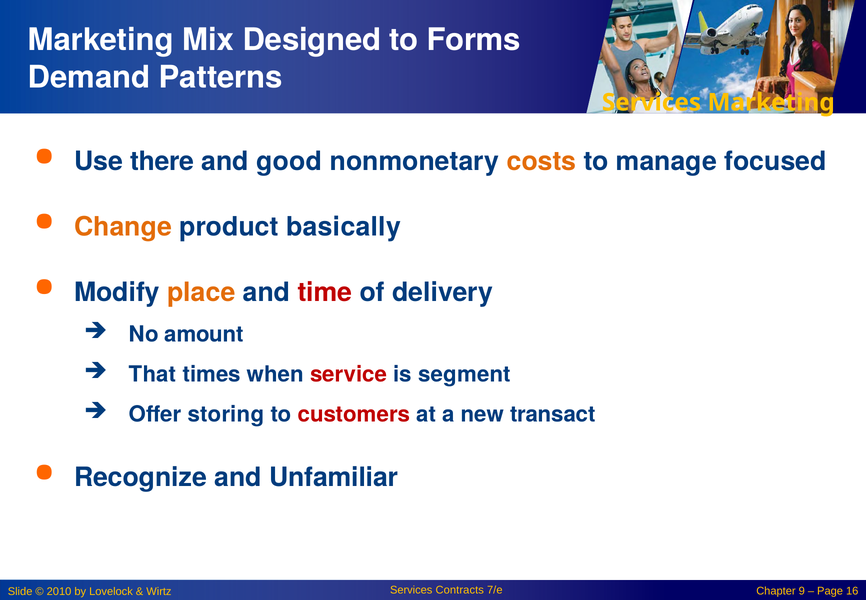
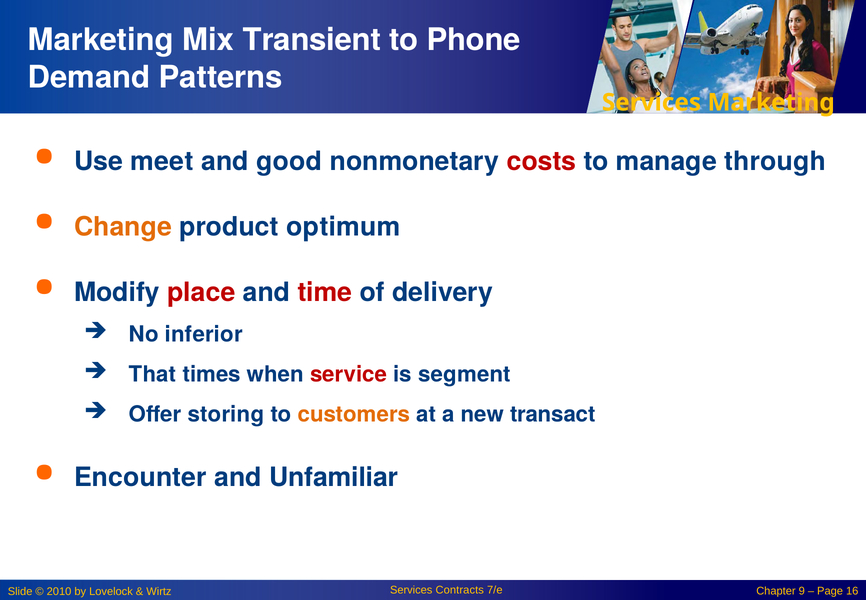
Designed: Designed -> Transient
Forms: Forms -> Phone
there: there -> meet
costs colour: orange -> red
focused: focused -> through
basically: basically -> optimum
place colour: orange -> red
amount: amount -> inferior
customers colour: red -> orange
Recognize: Recognize -> Encounter
